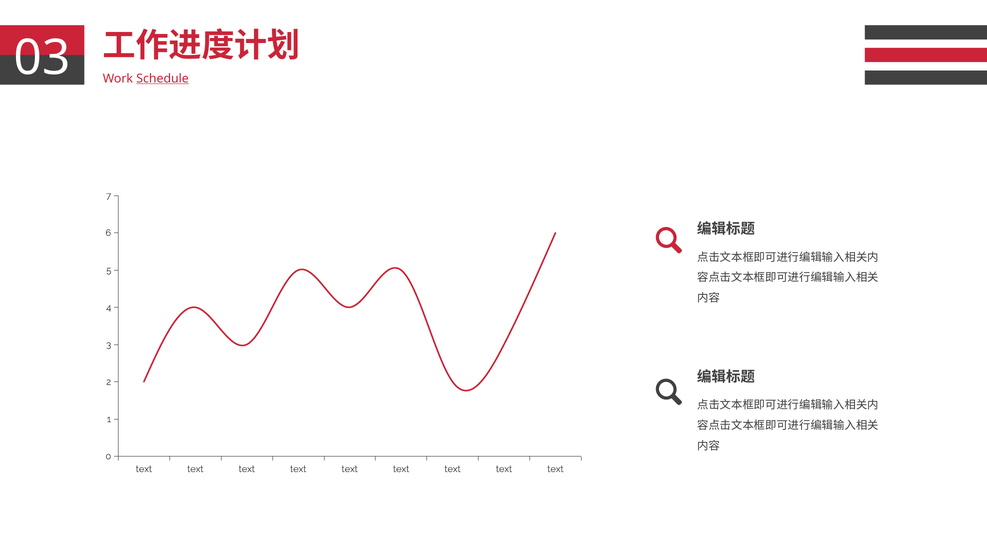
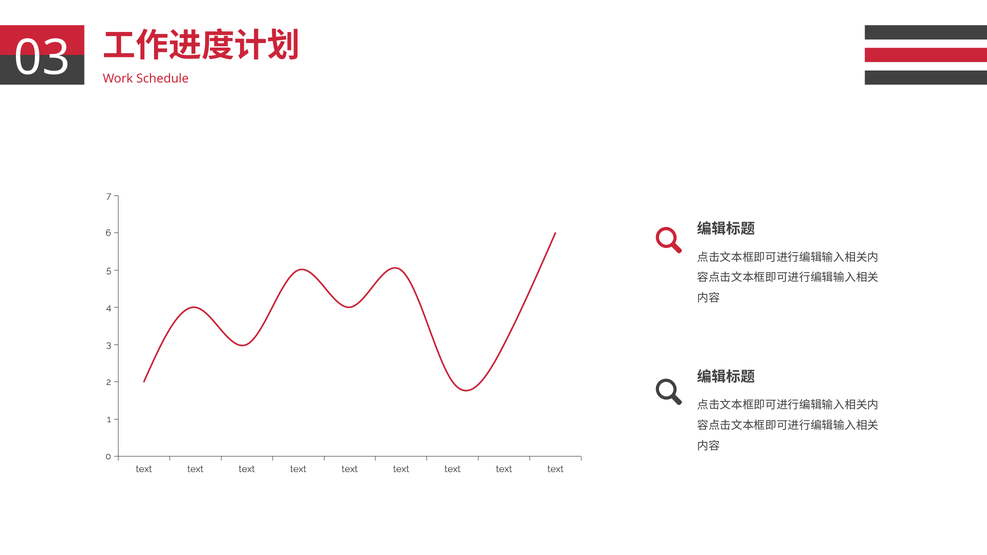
Schedule underline: present -> none
